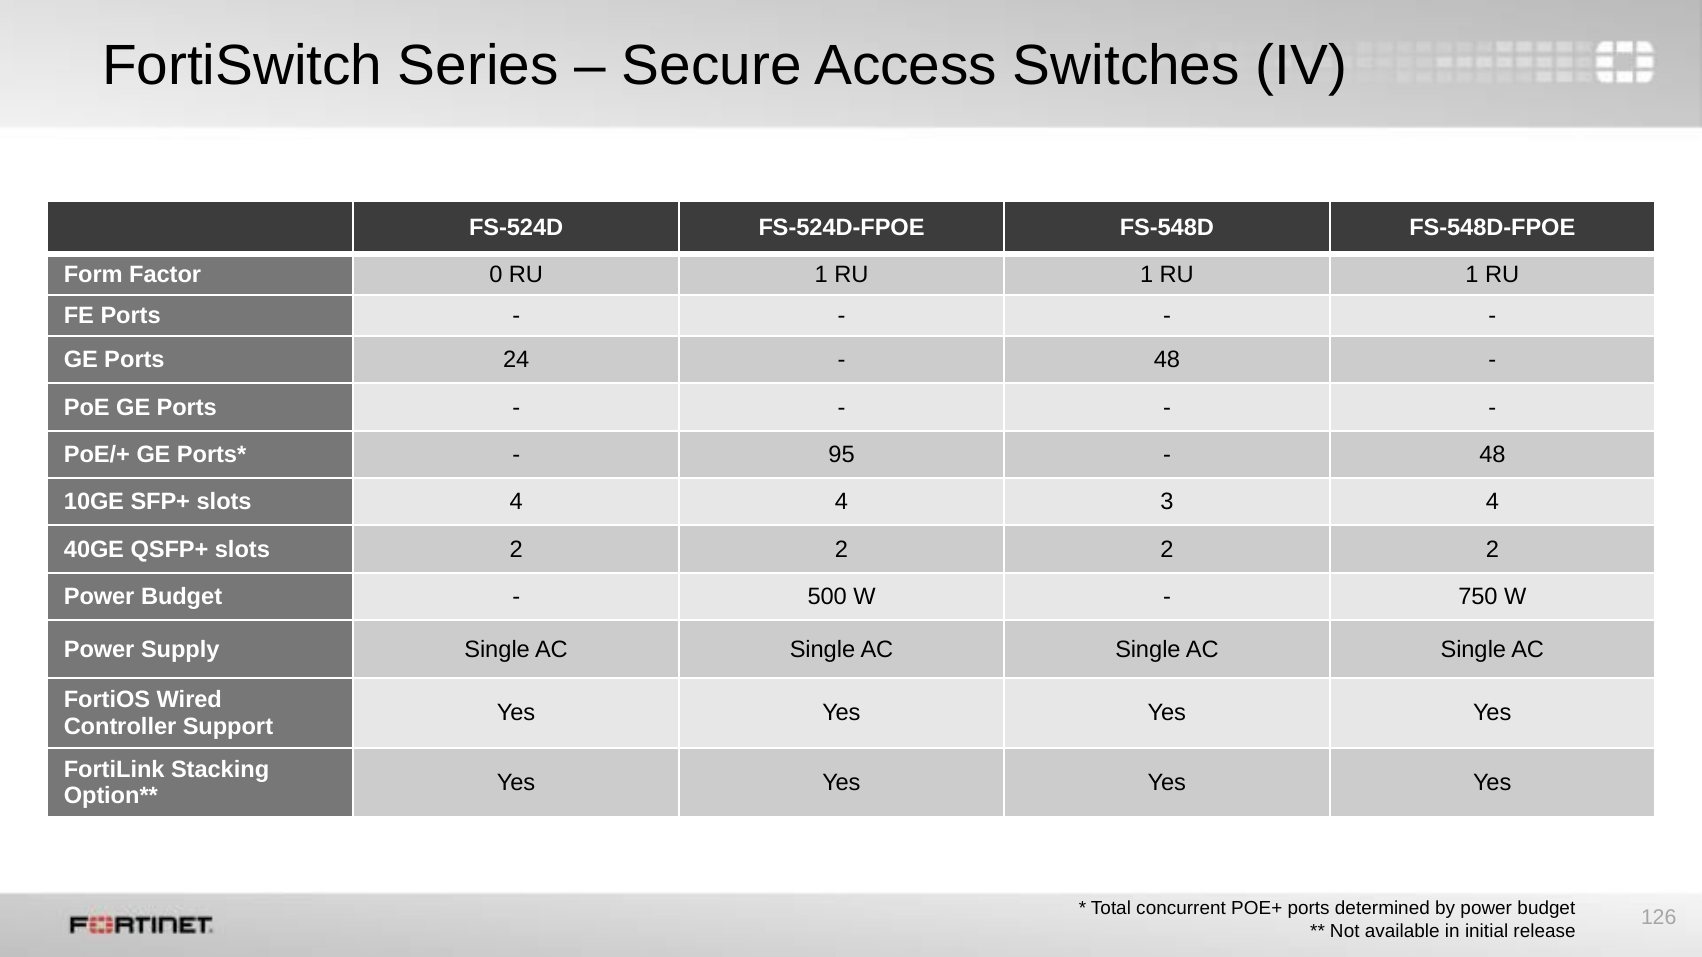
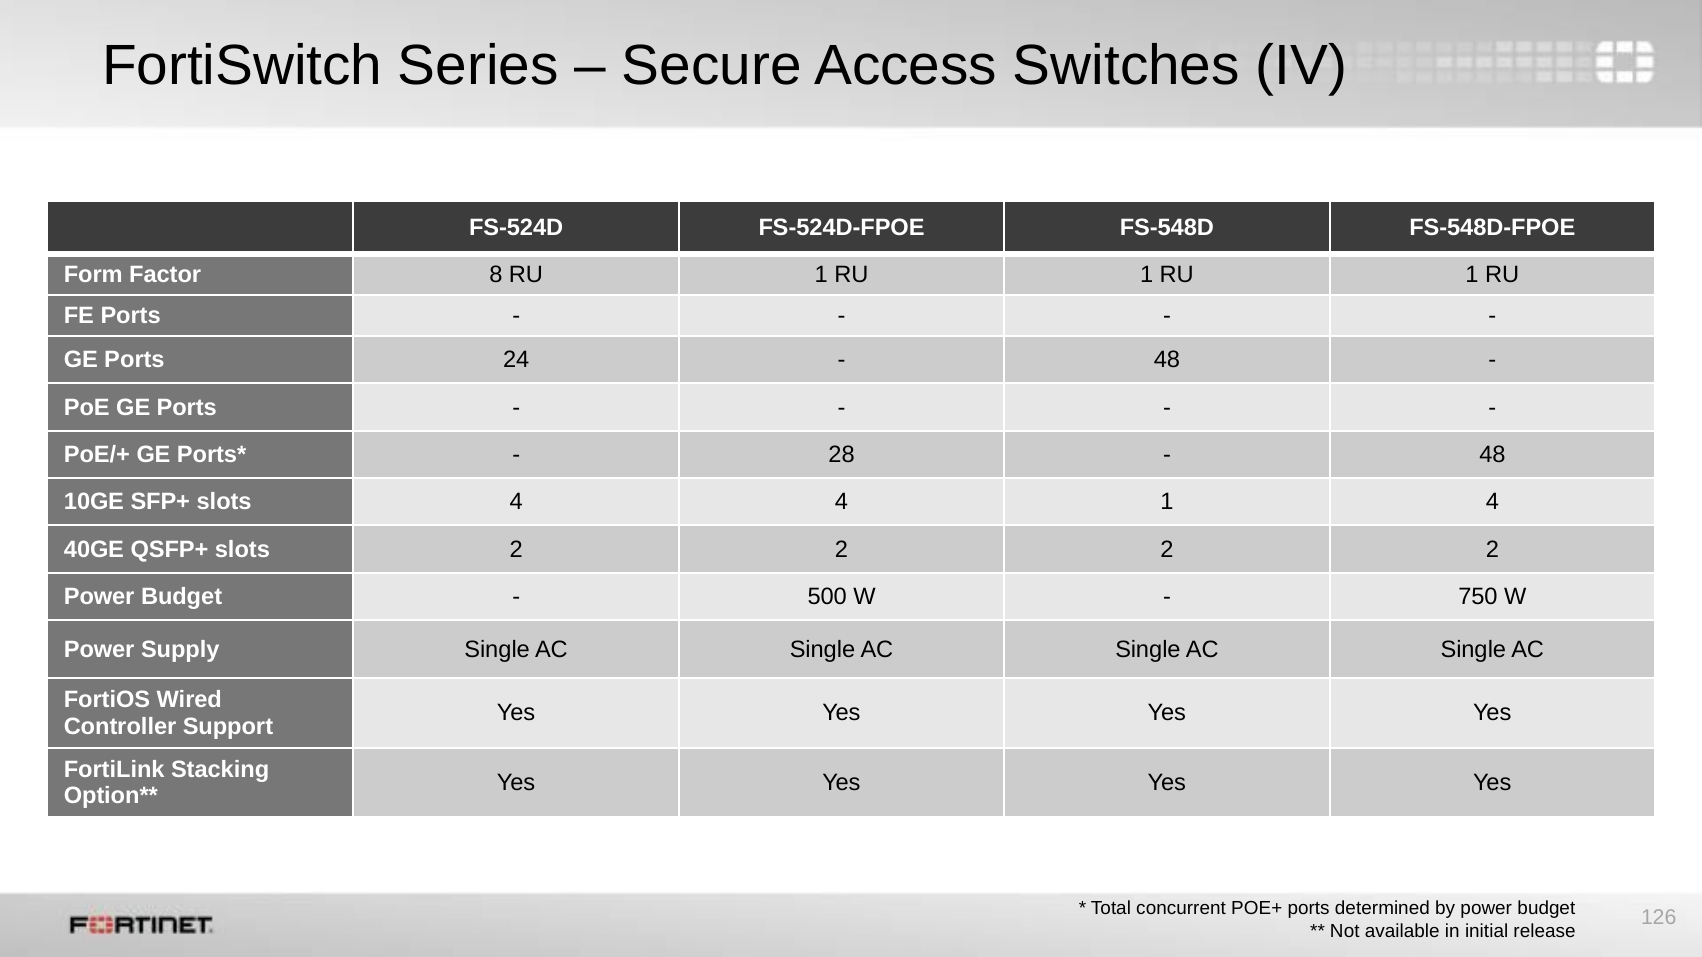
0: 0 -> 8
95: 95 -> 28
4 3: 3 -> 1
